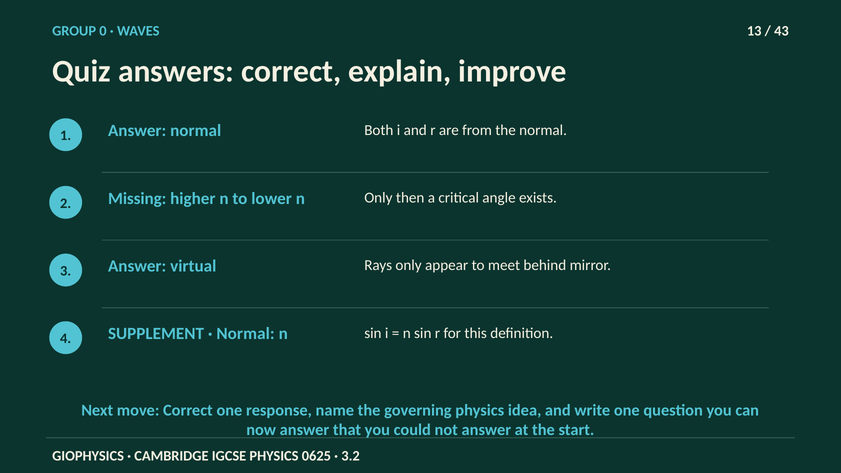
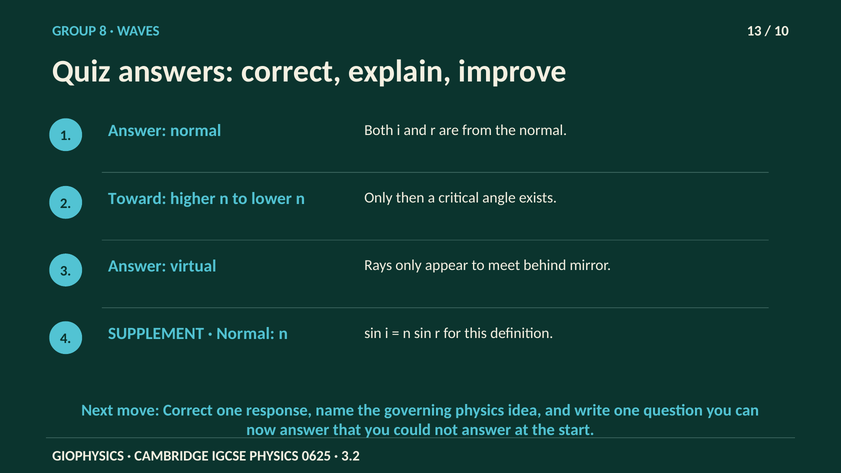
0: 0 -> 8
43: 43 -> 10
Missing: Missing -> Toward
